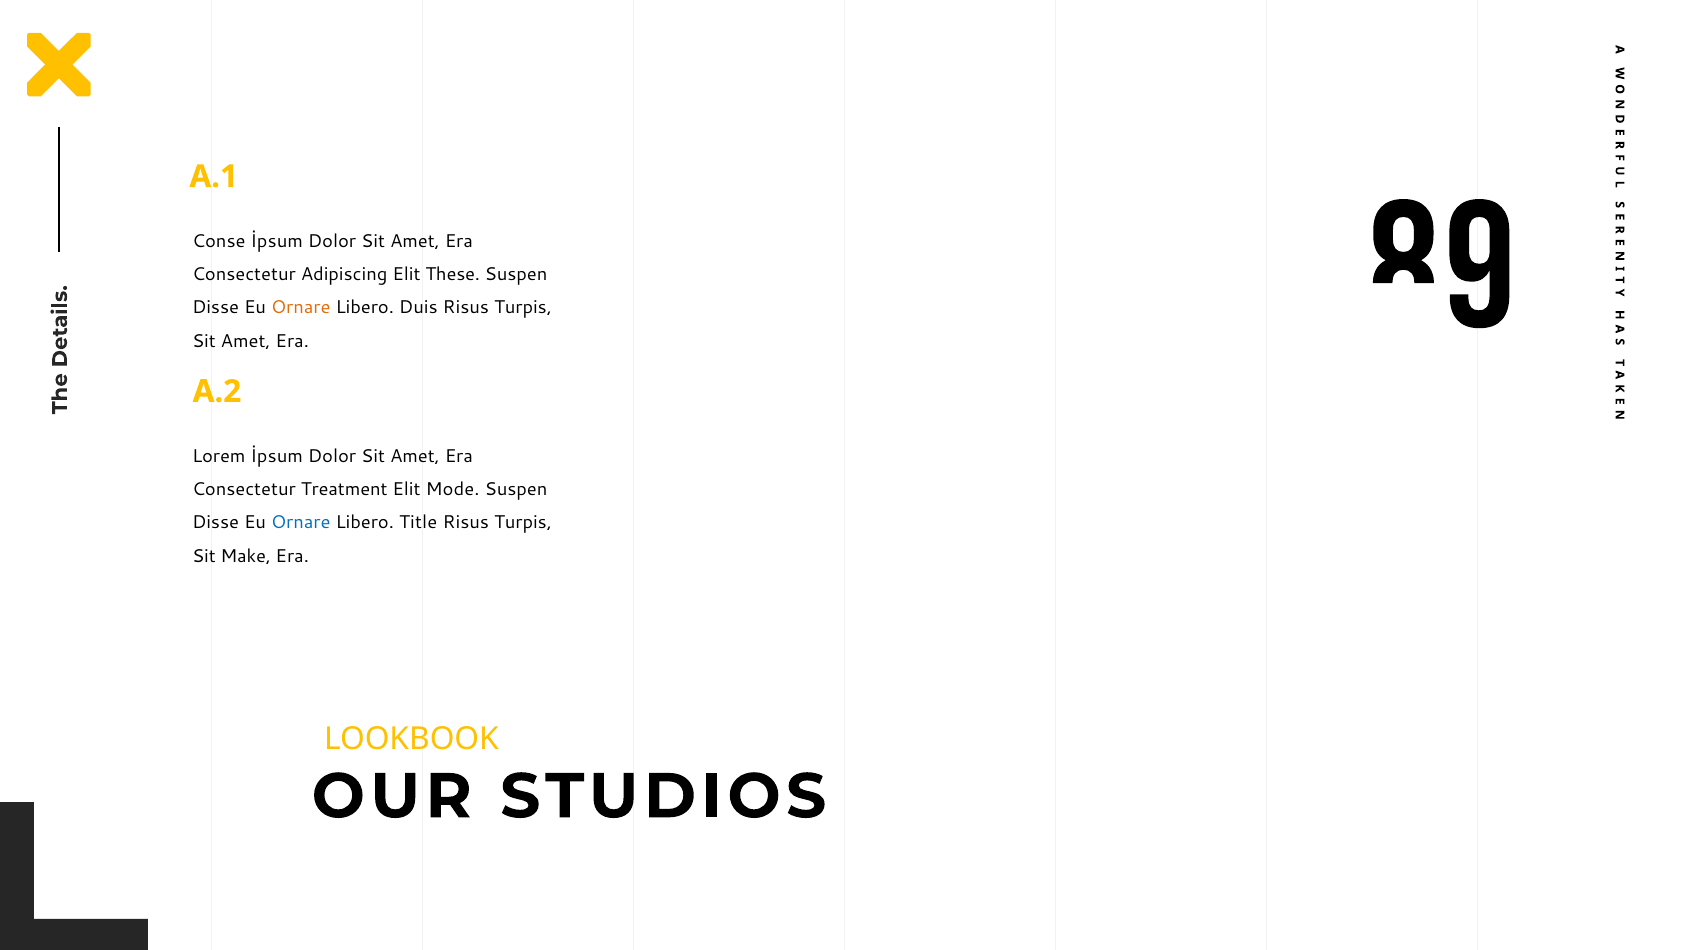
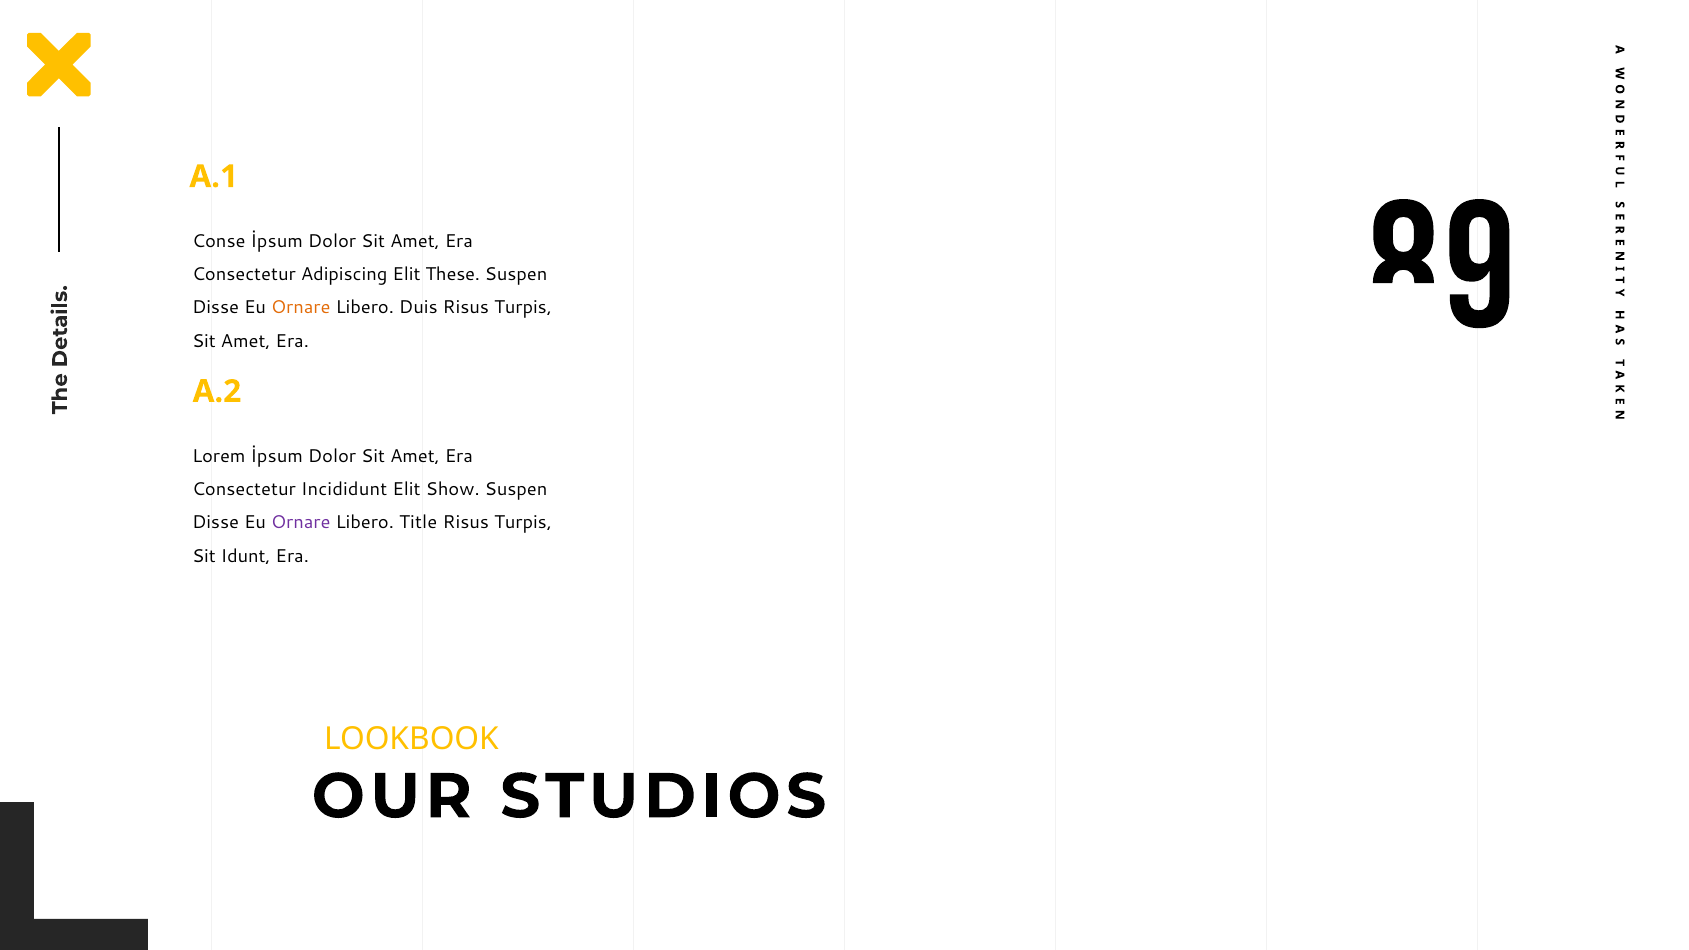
Treatment: Treatment -> Incididunt
Mode: Mode -> Show
Ornare at (301, 523) colour: blue -> purple
Make: Make -> Idunt
